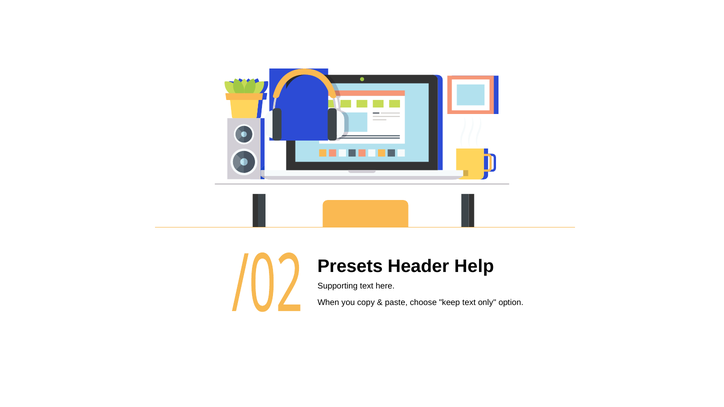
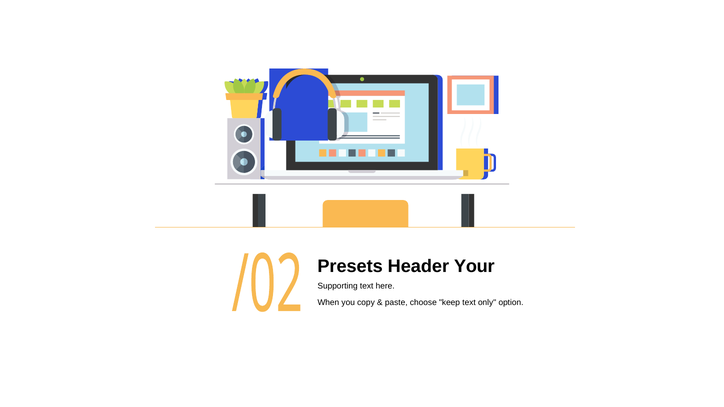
Help: Help -> Your
